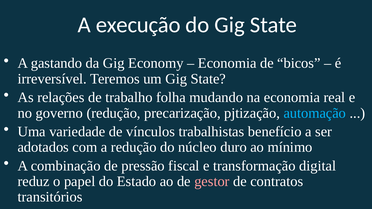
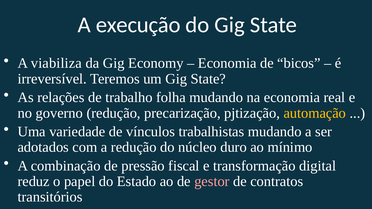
gastando: gastando -> viabiliza
automação colour: light blue -> yellow
trabalhistas benefício: benefício -> mudando
